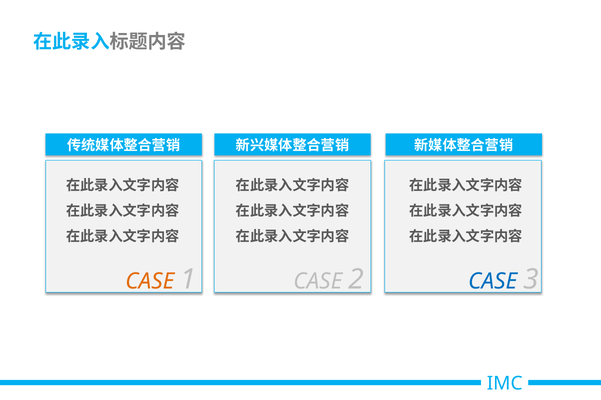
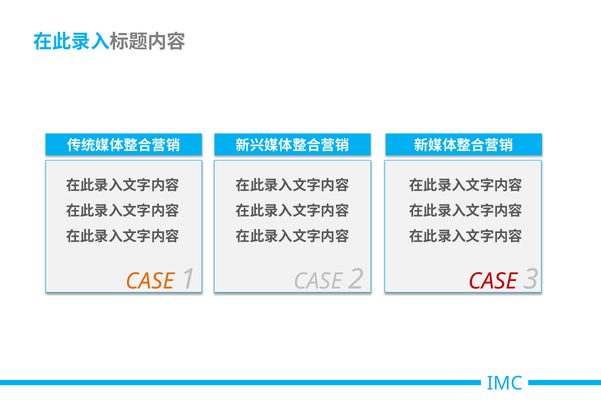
CASE at (493, 282) colour: blue -> red
